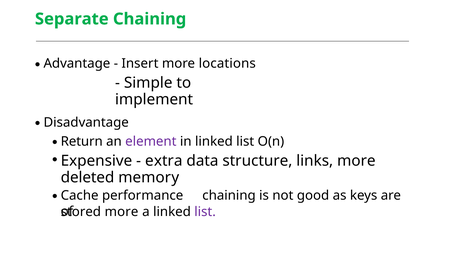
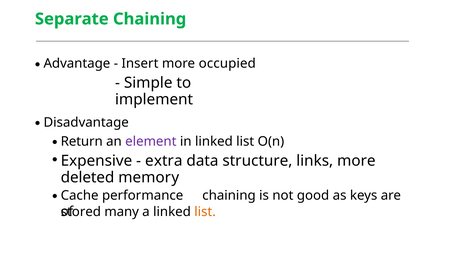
locations: locations -> occupied
more at (122, 212): more -> many
list at (205, 212) colour: purple -> orange
